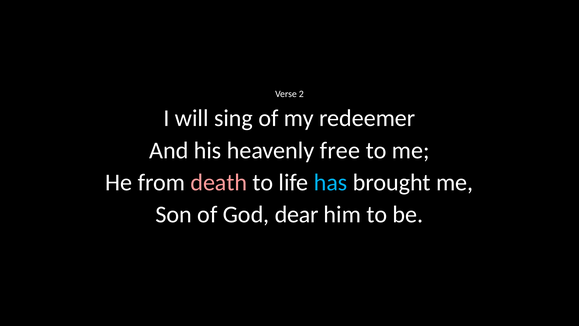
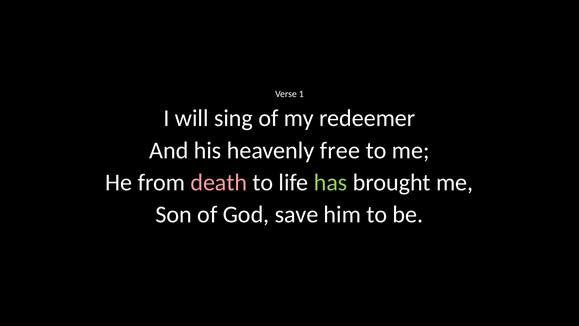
2: 2 -> 1
has colour: light blue -> light green
dear: dear -> save
